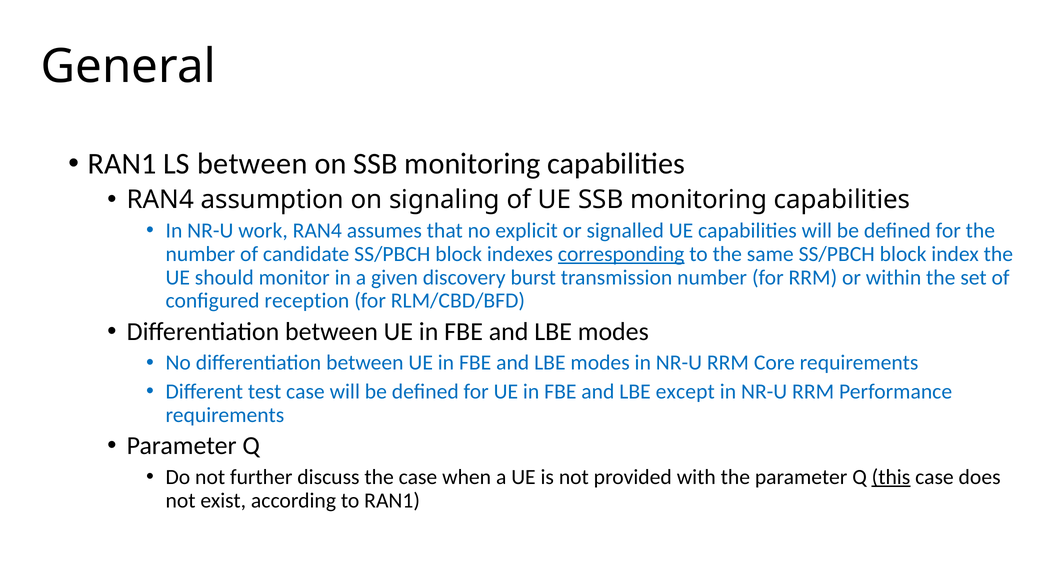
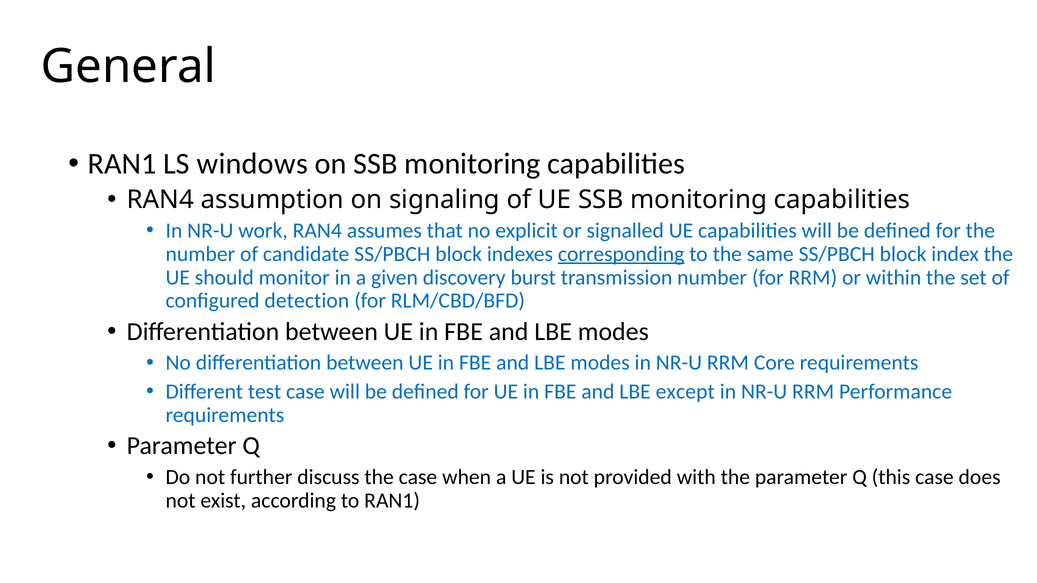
LS between: between -> windows
reception: reception -> detection
this underline: present -> none
